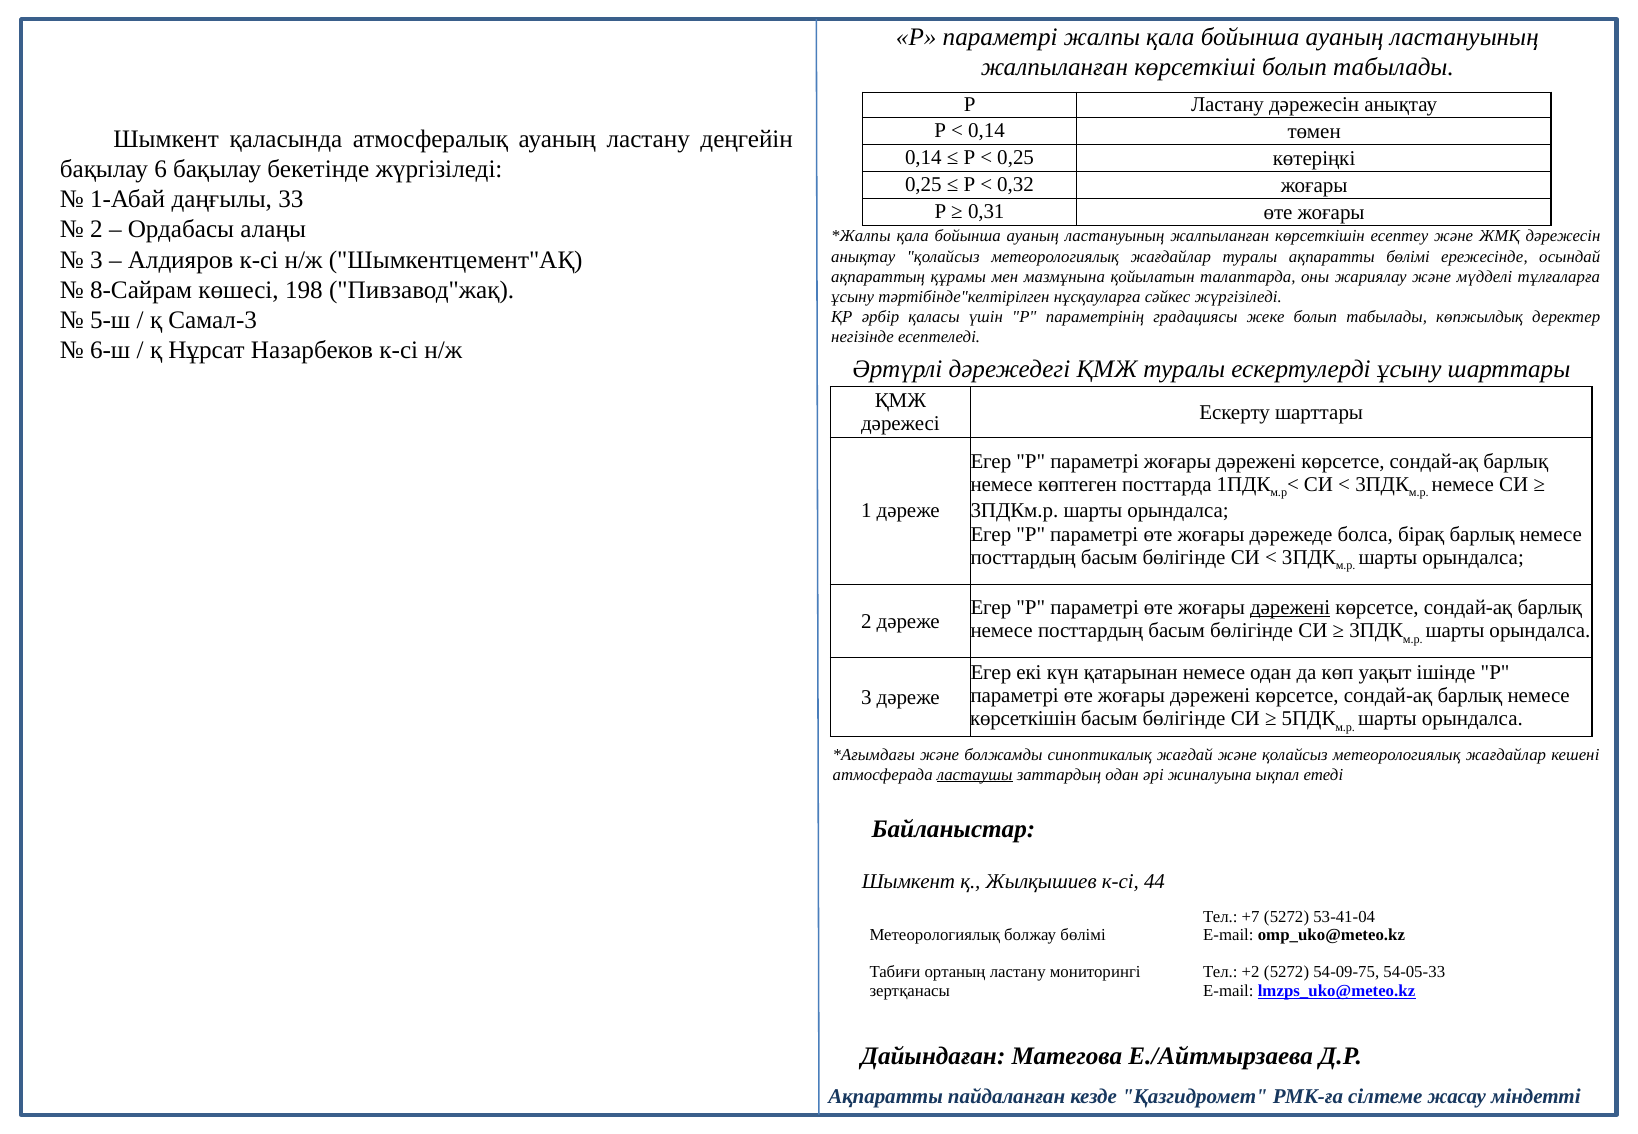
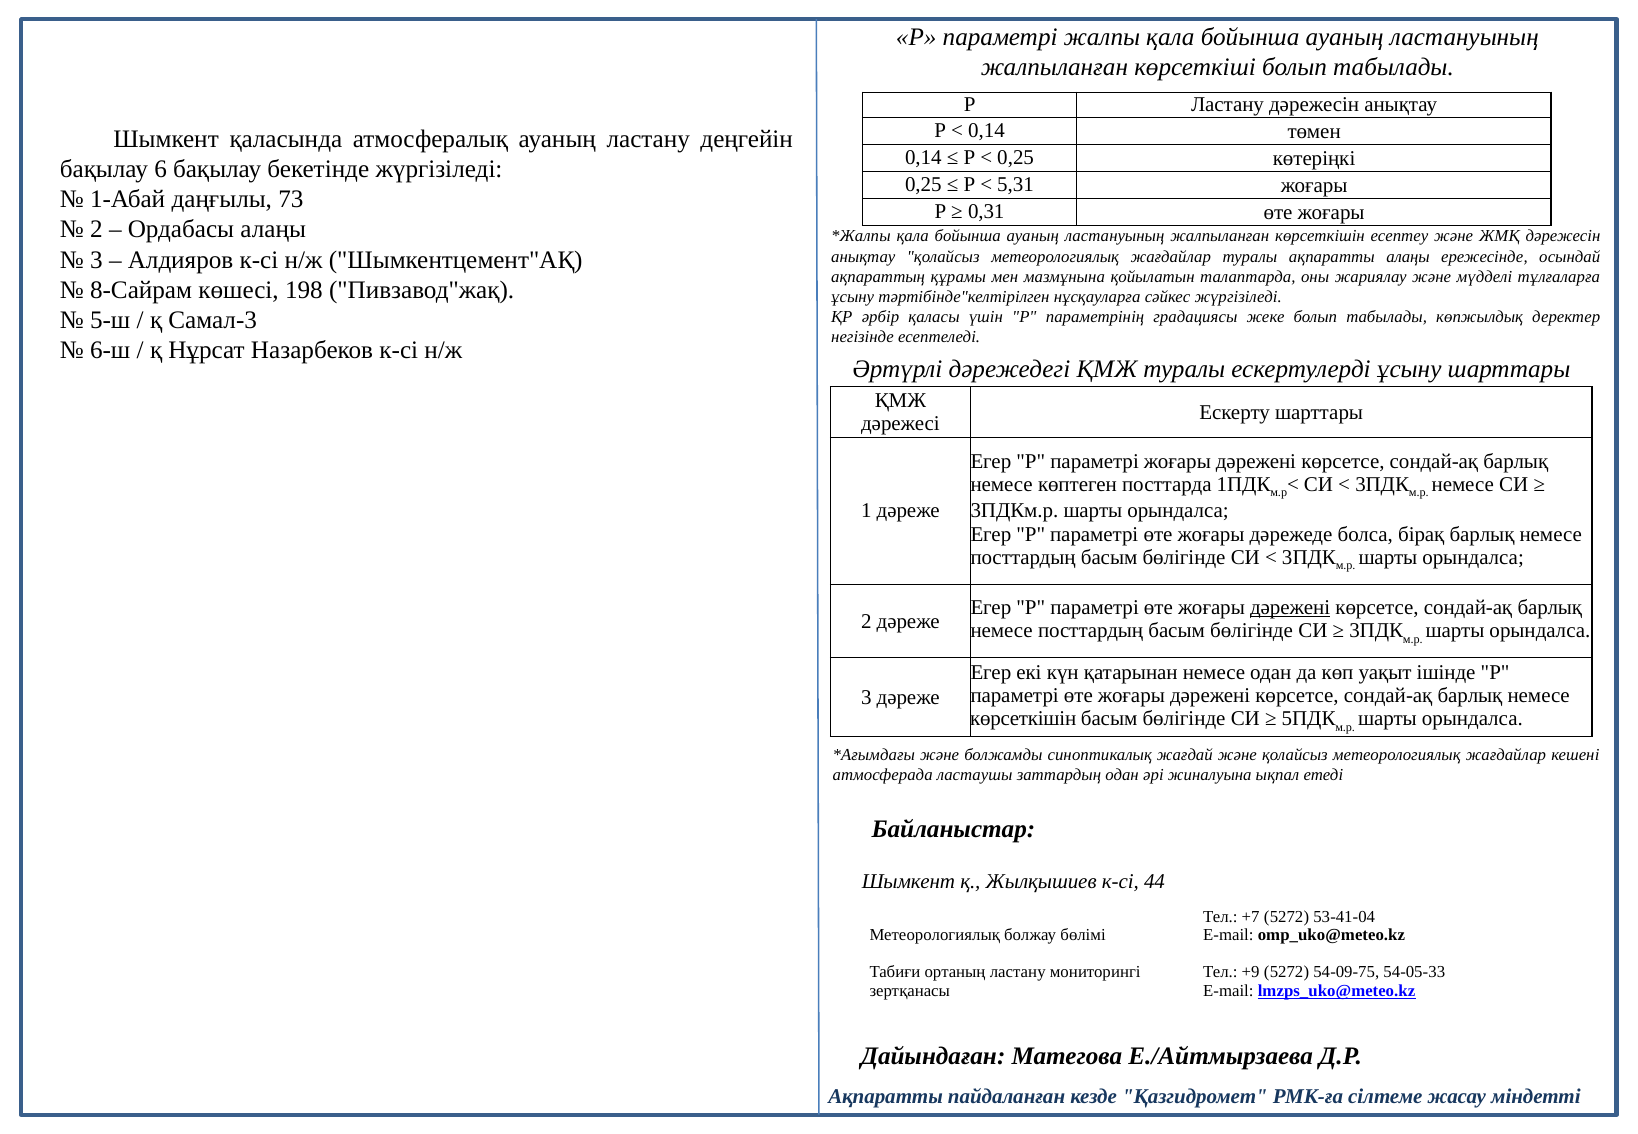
0,32: 0,32 -> 5,31
33: 33 -> 73
ақпаратты бөлімі: бөлімі -> алаңы
ластаушы underline: present -> none
+2: +2 -> +9
